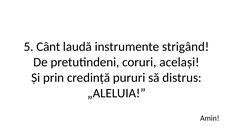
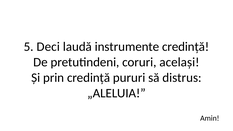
Cânt: Cânt -> Deci
instrumente strigând: strigând -> credință
